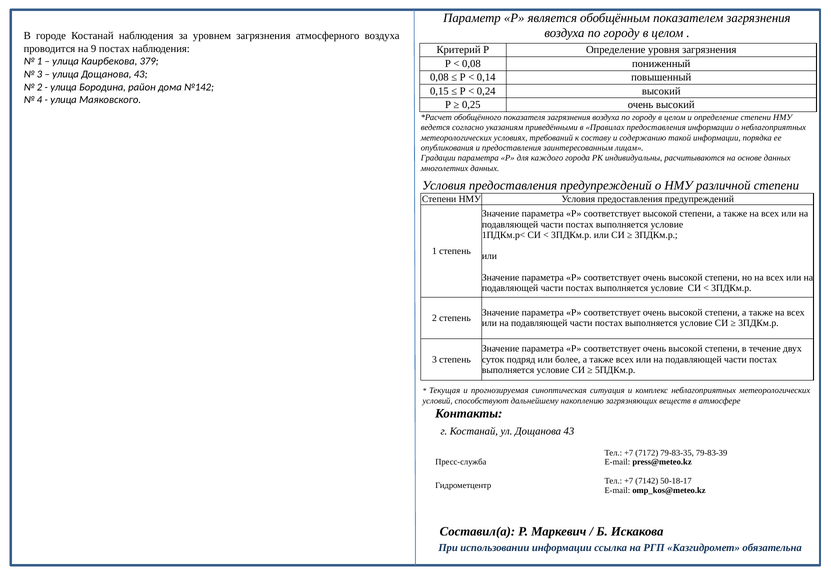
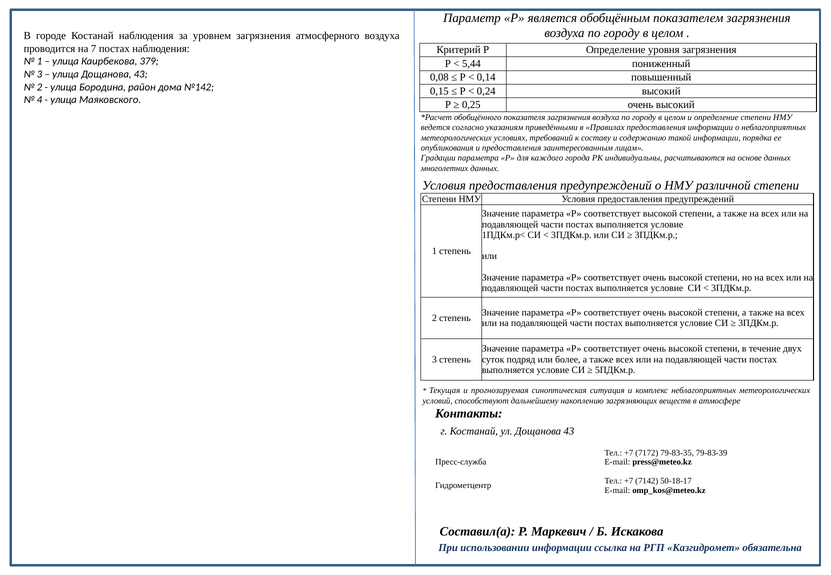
9: 9 -> 7
0,08 at (471, 64): 0,08 -> 5,44
